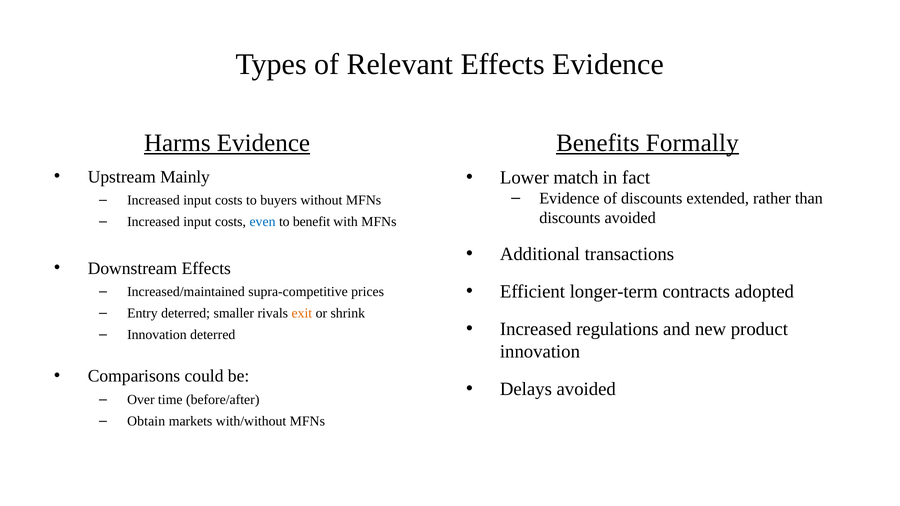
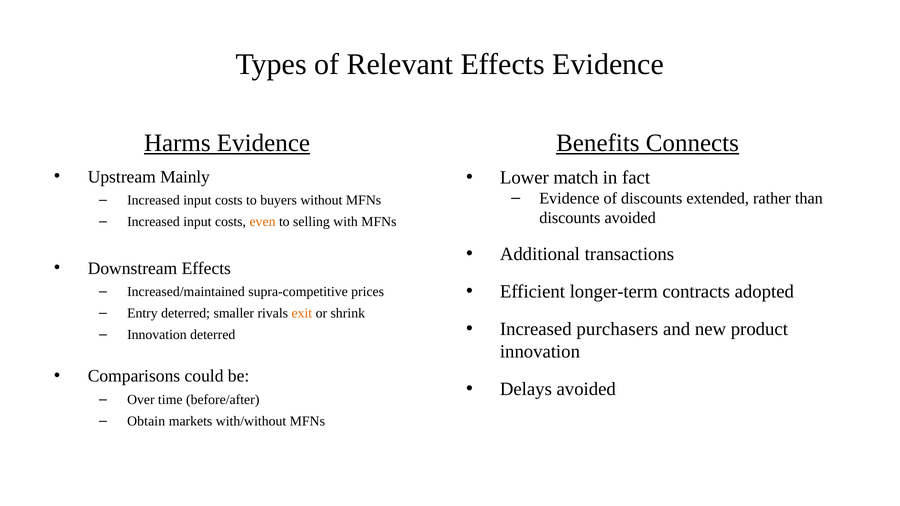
Formally: Formally -> Connects
even colour: blue -> orange
benefit: benefit -> selling
regulations: regulations -> purchasers
